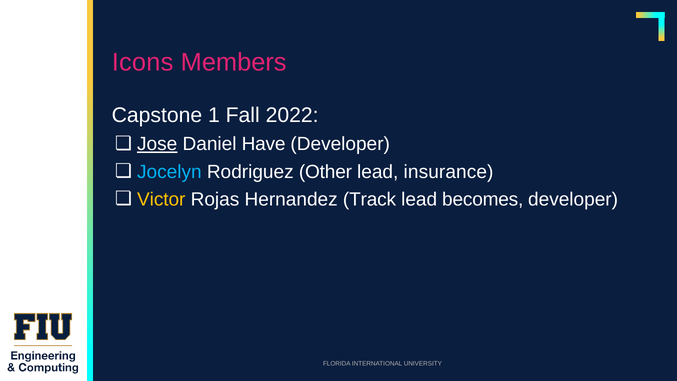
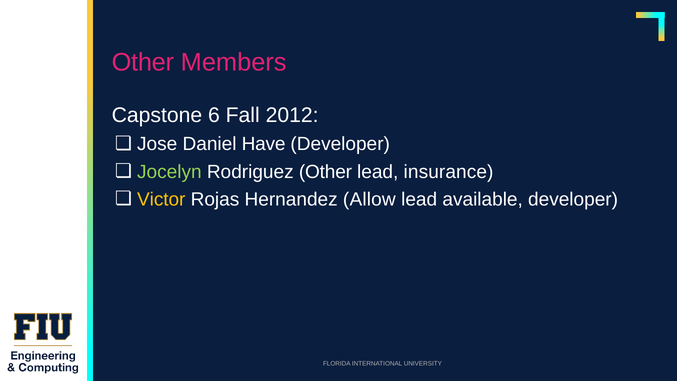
Icons at (143, 62): Icons -> Other
1: 1 -> 6
2022: 2022 -> 2012
Jose underline: present -> none
Jocelyn colour: light blue -> light green
Track: Track -> Allow
becomes: becomes -> available
